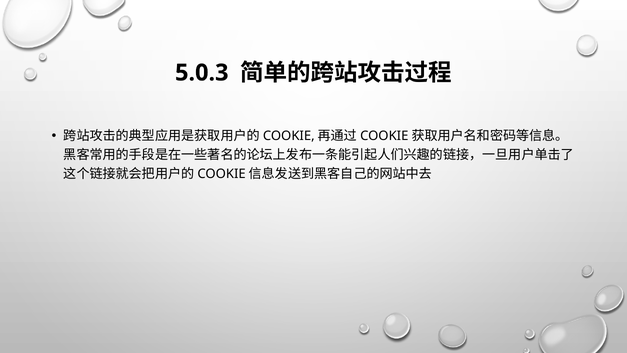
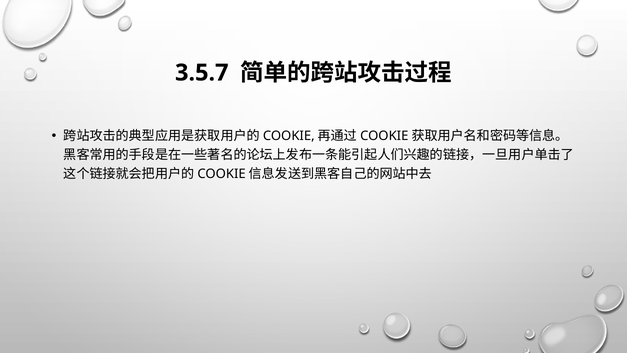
5.0.3: 5.0.3 -> 3.5.7
